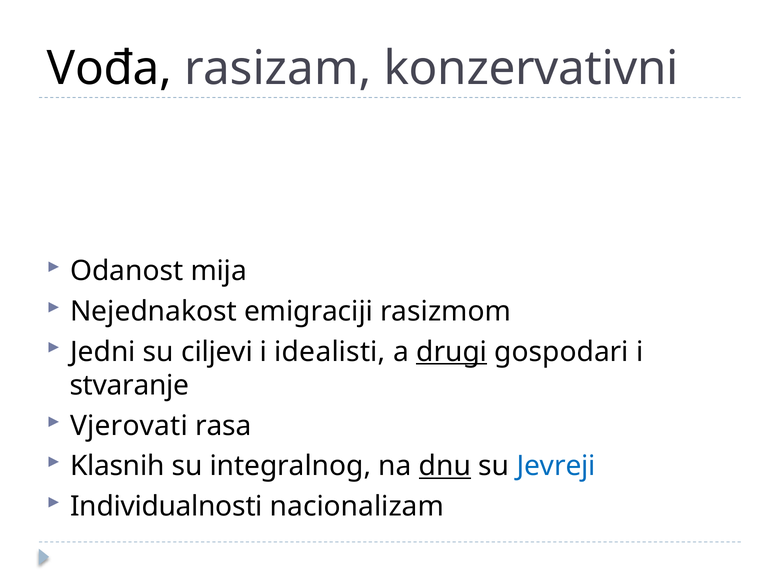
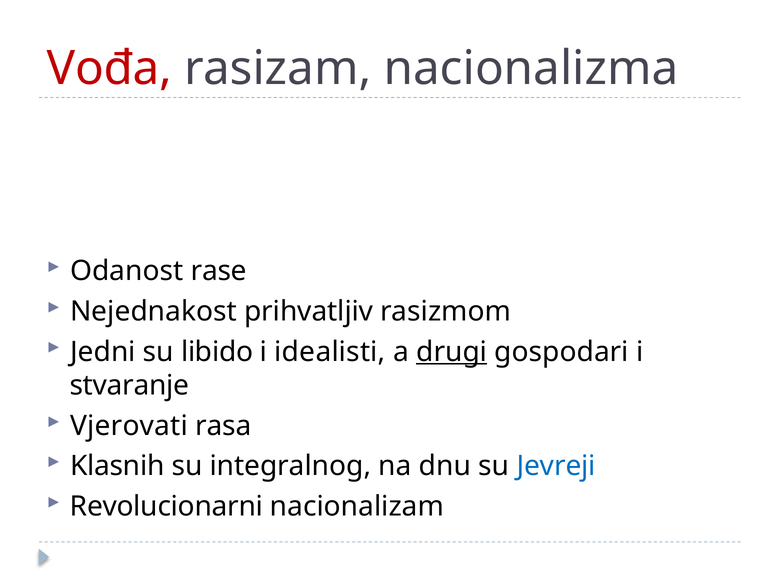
Vođa colour: black -> red
konzervativni: konzervativni -> nacionalizma
mija: mija -> rase
emigraciji: emigraciji -> prihvatljiv
ciljevi: ciljevi -> libido
dnu underline: present -> none
Individualnosti: Individualnosti -> Revolucionarni
